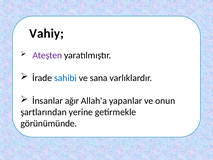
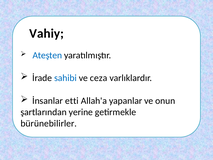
Ateşten colour: purple -> blue
sana: sana -> ceza
ağır: ağır -> etti
görünümünde: görünümünde -> bürünebilirler
